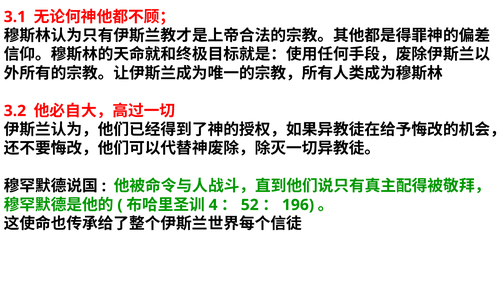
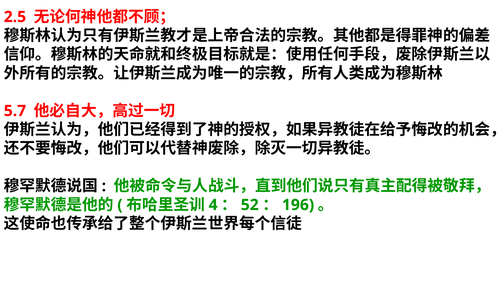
3.1: 3.1 -> 2.5
3.2: 3.2 -> 5.7
